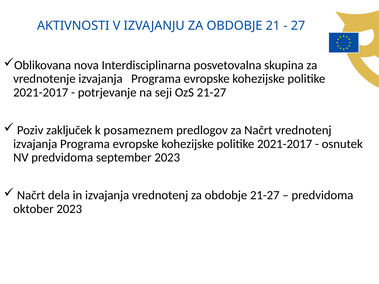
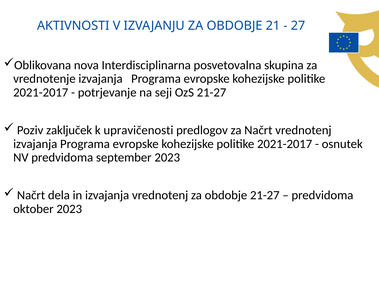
posameznem: posameznem -> upravičenosti
